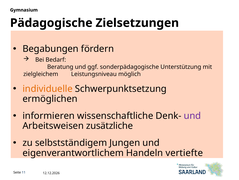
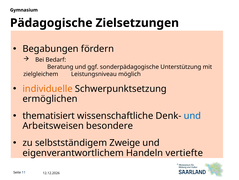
informieren: informieren -> thematisiert
und at (192, 115) colour: purple -> blue
zusätzliche: zusätzliche -> besondere
Jungen: Jungen -> Zweige
